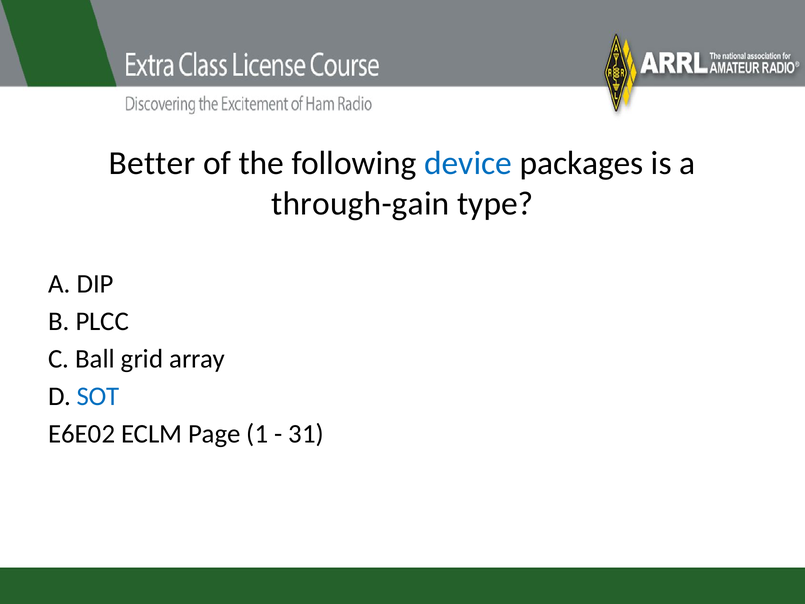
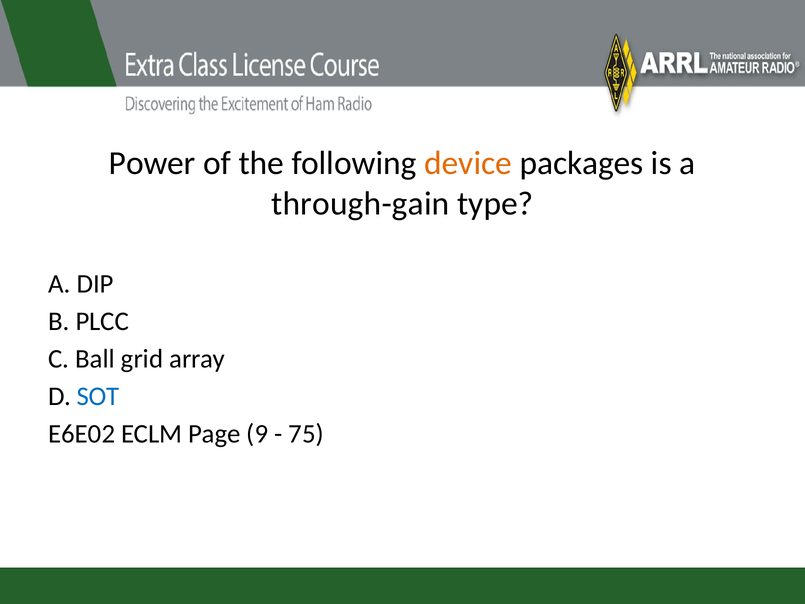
Better: Better -> Power
device colour: blue -> orange
1: 1 -> 9
31: 31 -> 75
